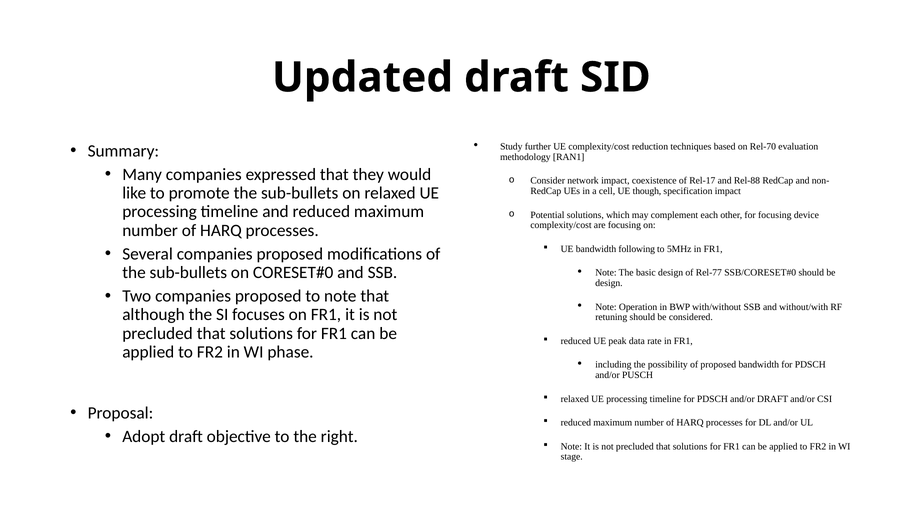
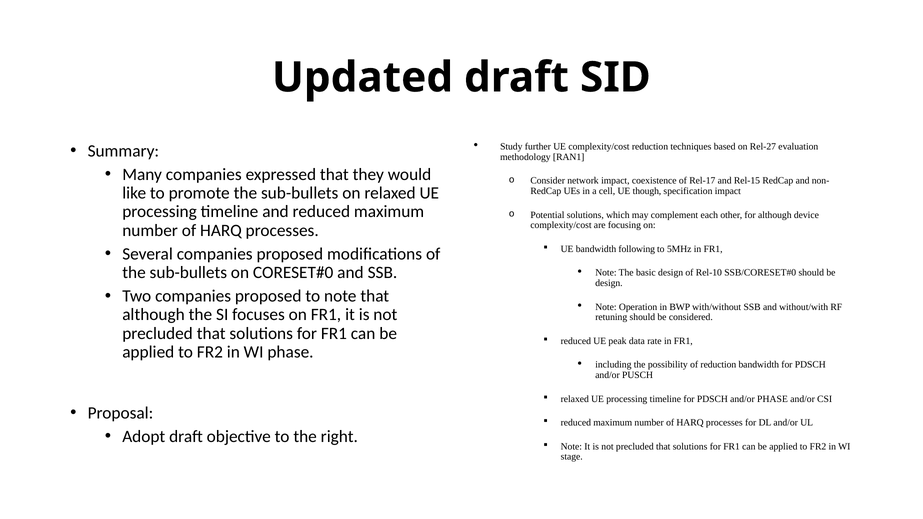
Rel-70: Rel-70 -> Rel-27
Rel-88: Rel-88 -> Rel-15
for focusing: focusing -> although
Rel-77: Rel-77 -> Rel-10
of proposed: proposed -> reduction
and/or DRAFT: DRAFT -> PHASE
